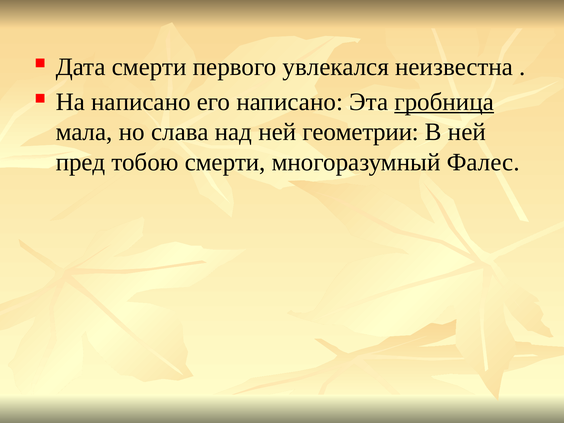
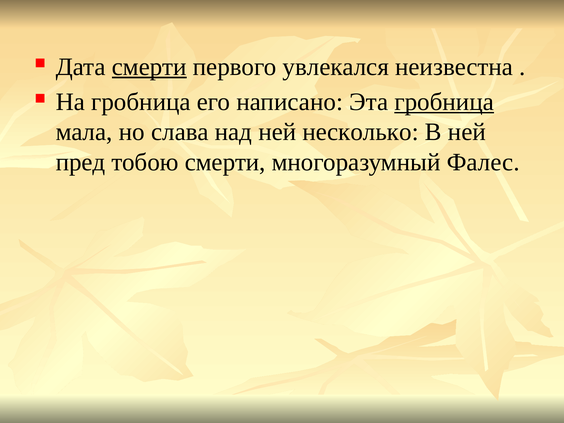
смерти at (149, 67) underline: none -> present
На написано: написано -> гробница
геометрии: геометрии -> несколько
